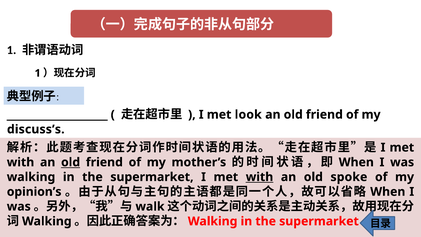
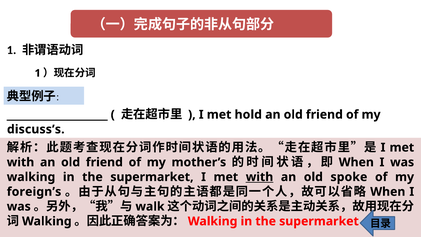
look: look -> hold
old at (71, 162) underline: present -> none
opinion’s: opinion’s -> foreign’s
